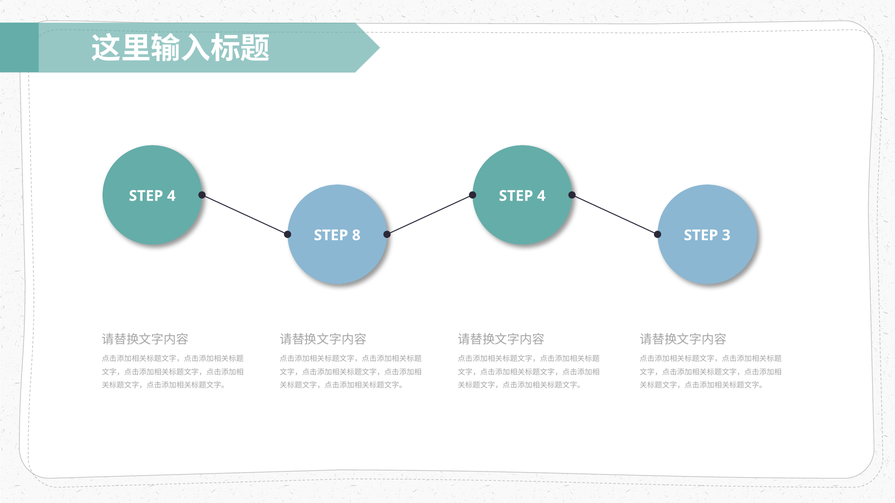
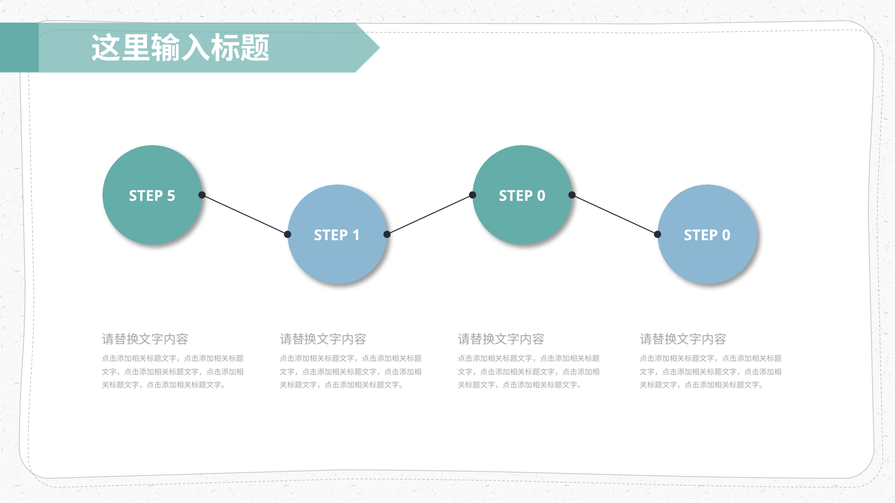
4 at (171, 196): 4 -> 5
4 at (541, 196): 4 -> 0
8: 8 -> 1
3 at (726, 236): 3 -> 0
